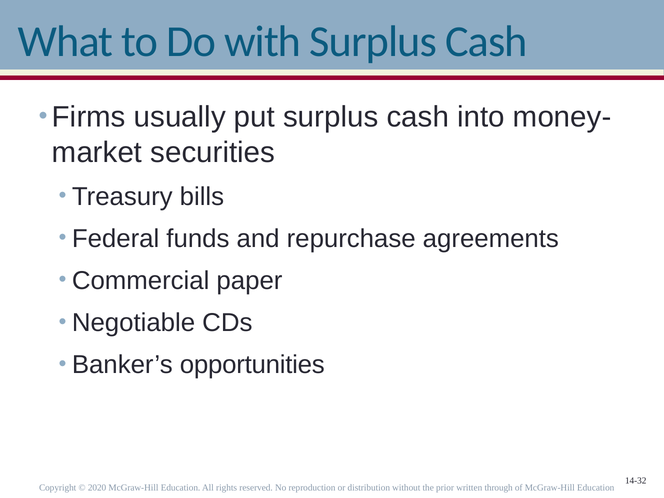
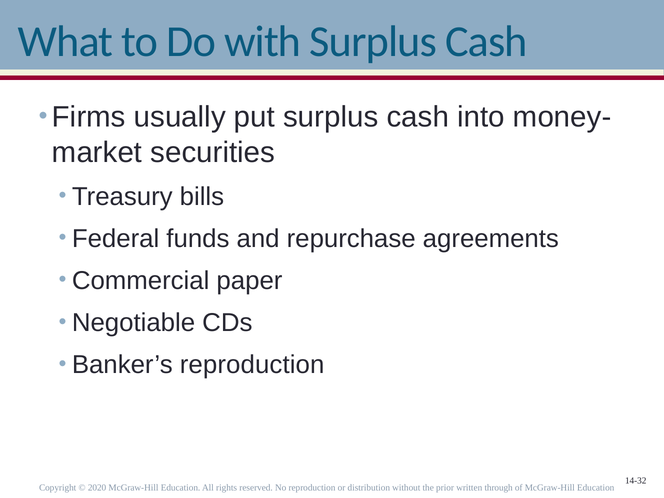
Banker’s opportunities: opportunities -> reproduction
